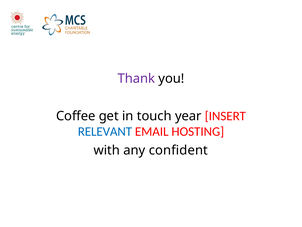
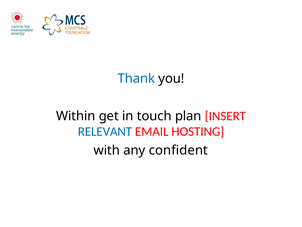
Thank colour: purple -> blue
Coffee: Coffee -> Within
year: year -> plan
